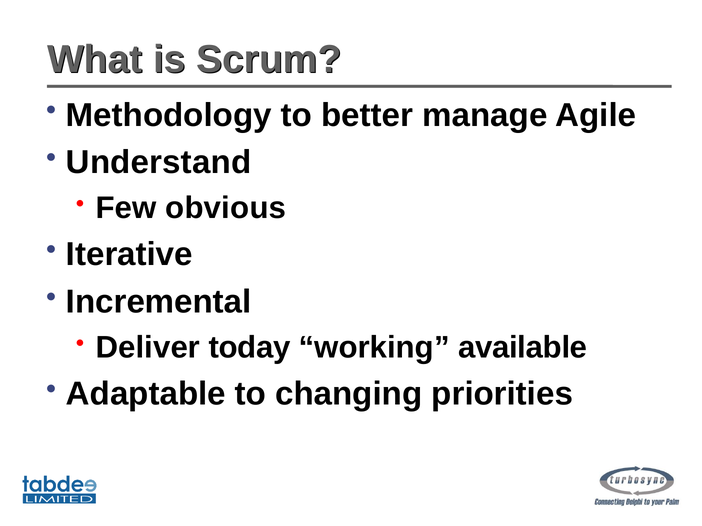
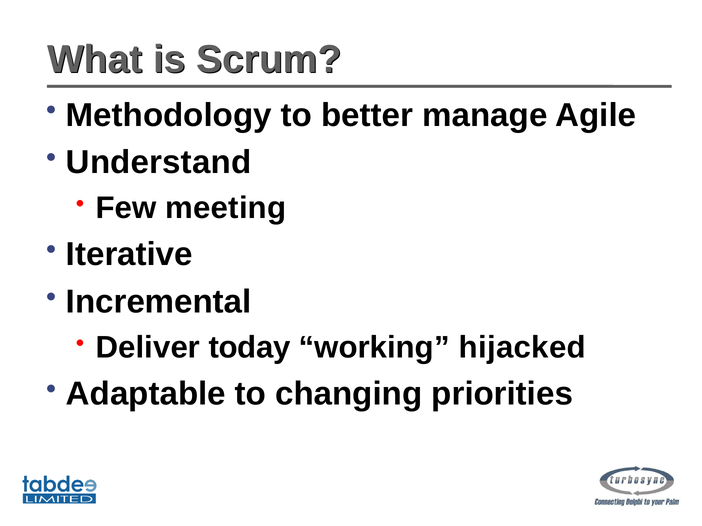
obvious: obvious -> meeting
available: available -> hijacked
